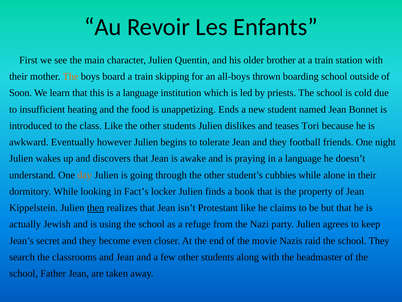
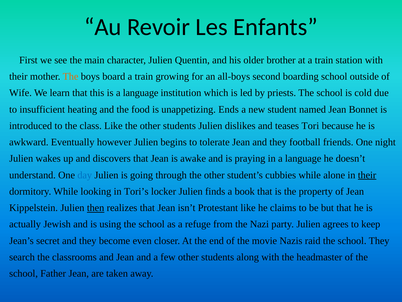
skipping: skipping -> growing
thrown: thrown -> second
Soon: Soon -> Wife
day colour: orange -> blue
their at (367, 175) underline: none -> present
Fact’s: Fact’s -> Tori’s
